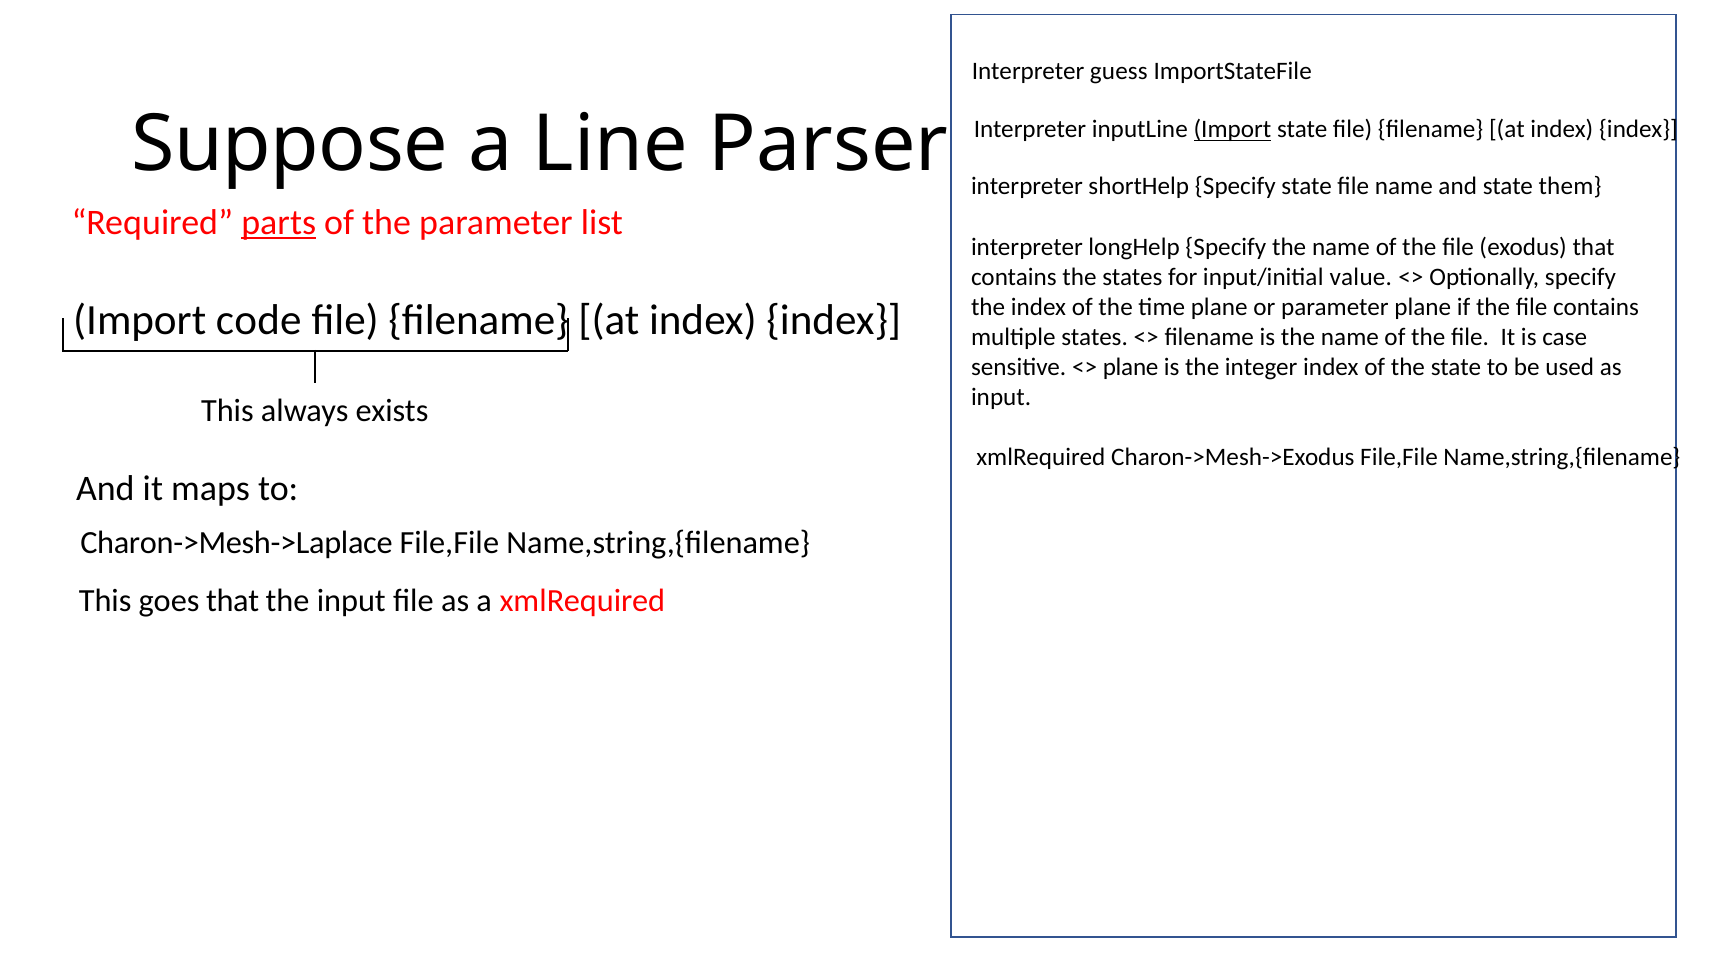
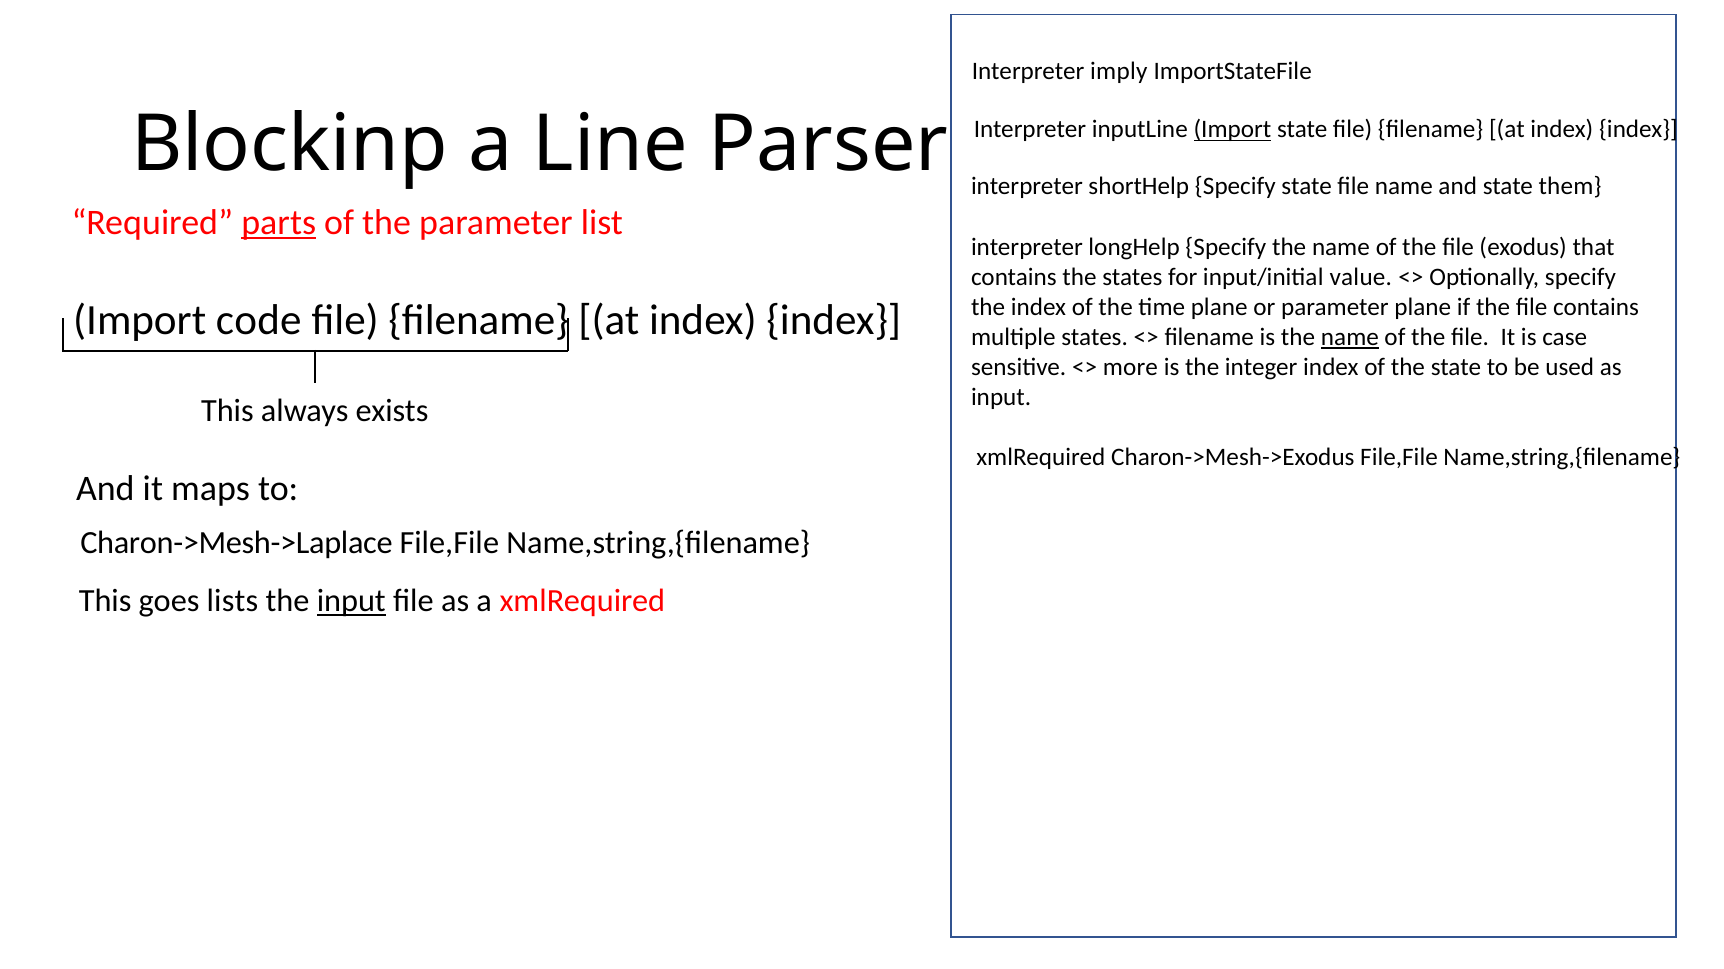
guess: guess -> imply
Suppose: Suppose -> Blockinp
name at (1350, 338) underline: none -> present
plane at (1131, 368): plane -> more
goes that: that -> lists
input at (351, 601) underline: none -> present
